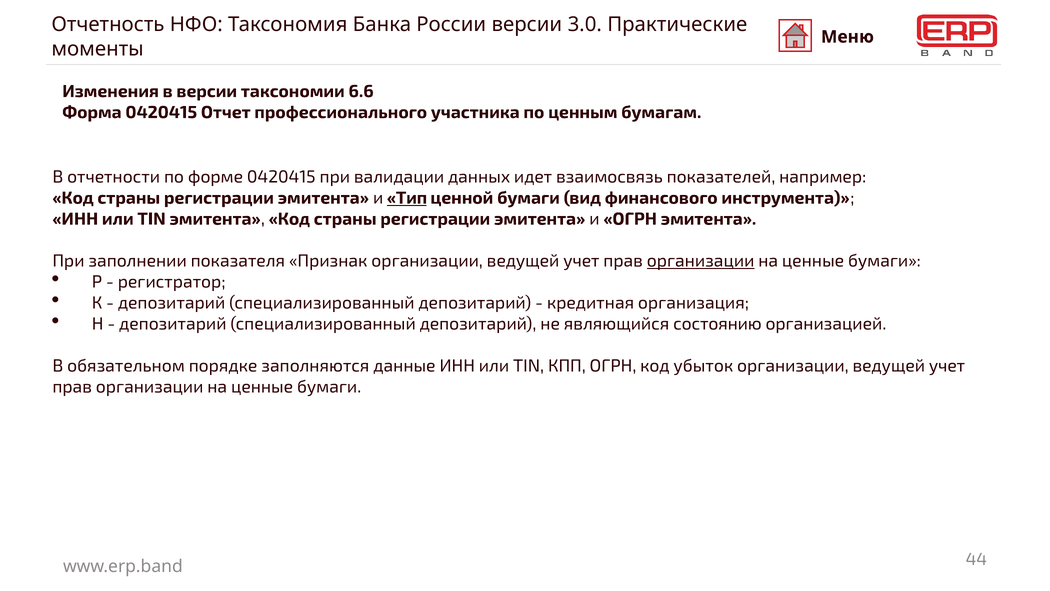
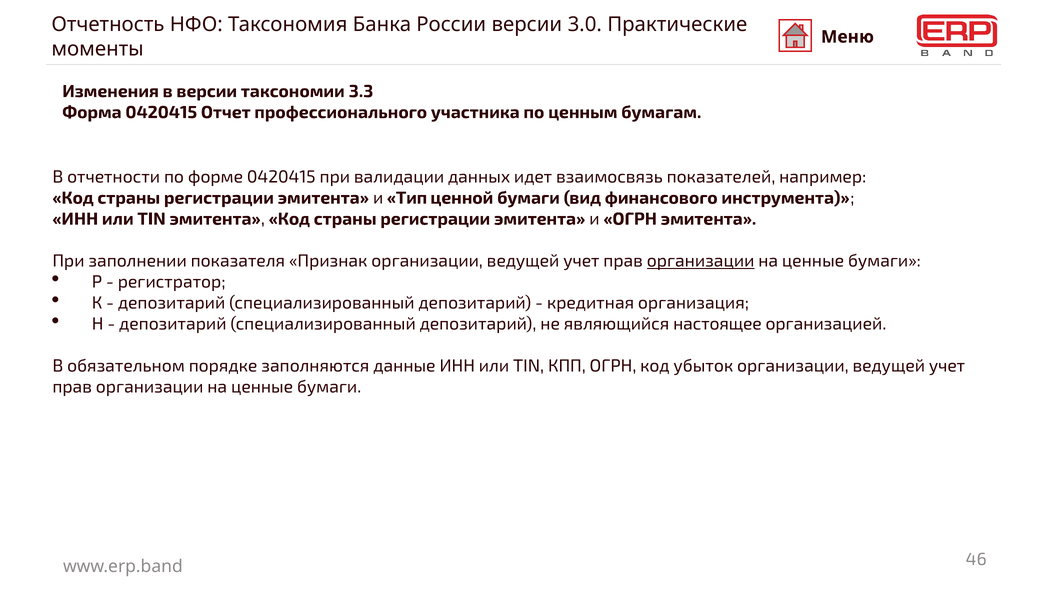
6.6: 6.6 -> 3.3
Тип underline: present -> none
состоянию: состоянию -> настоящее
44: 44 -> 46
